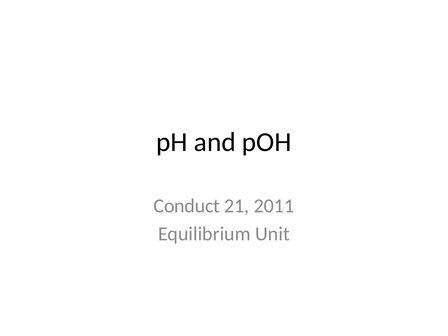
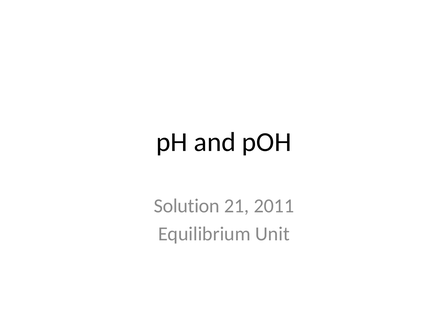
Conduct: Conduct -> Solution
